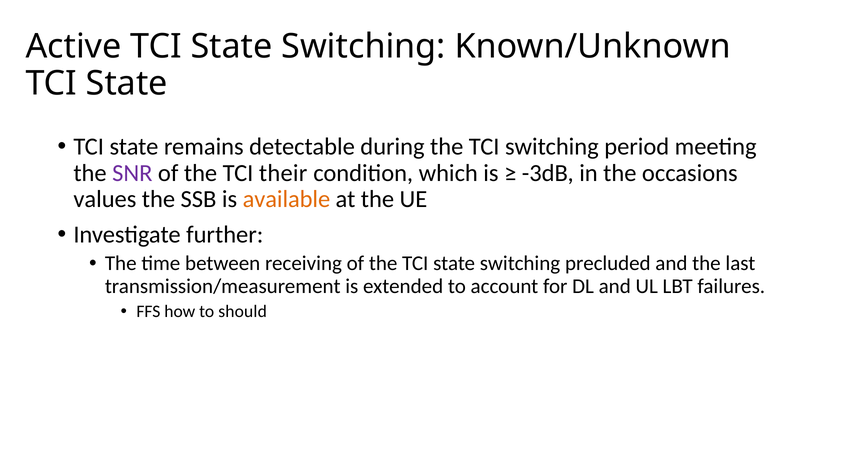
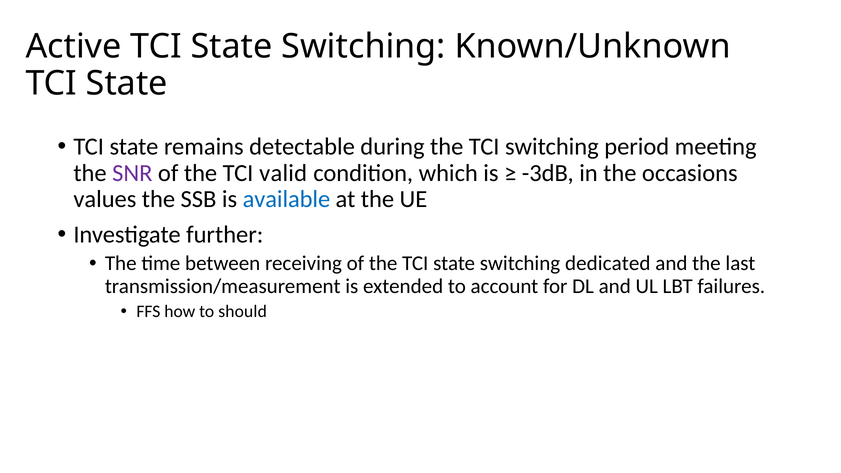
their: their -> valid
available colour: orange -> blue
precluded: precluded -> dedicated
